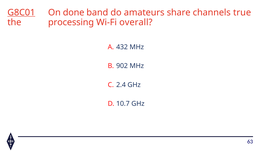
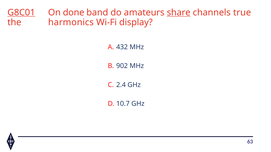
share underline: none -> present
processing: processing -> harmonics
overall: overall -> display
